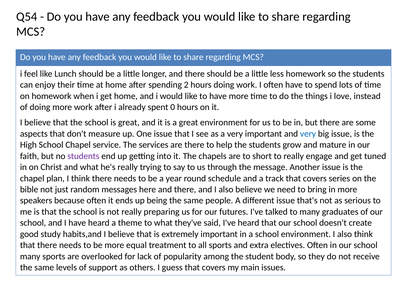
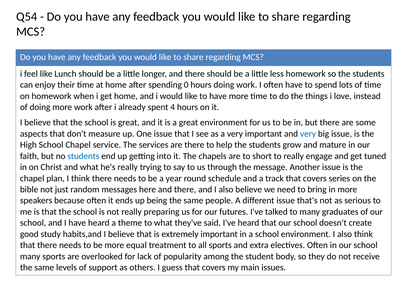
2: 2 -> 0
0: 0 -> 4
students at (83, 156) colour: purple -> blue
